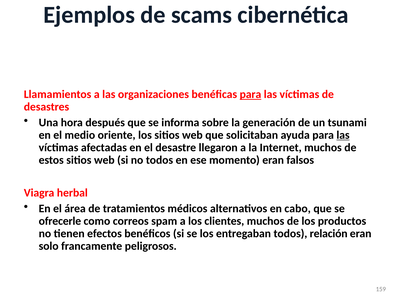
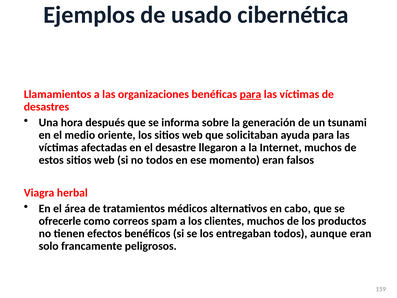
scams: scams -> usado
las at (343, 135) underline: present -> none
relación: relación -> aunque
